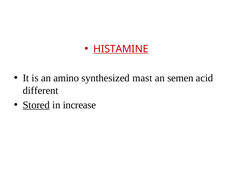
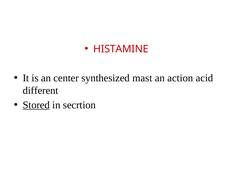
HISTAMINE underline: present -> none
amino: amino -> center
semen: semen -> action
increase: increase -> secrtion
